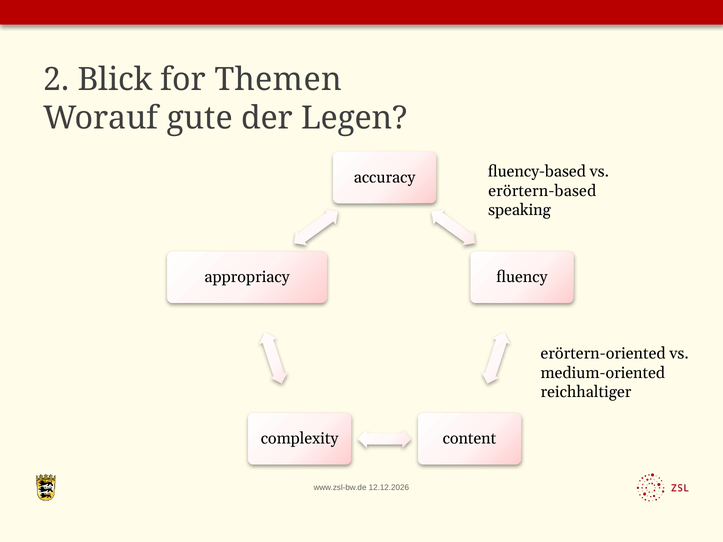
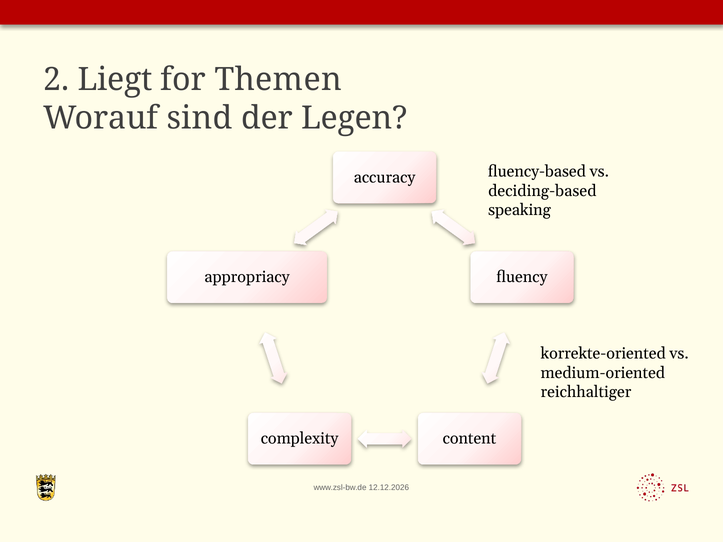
Blick: Blick -> Liegt
gute: gute -> sind
erörtern-based: erörtern-based -> deciding-based
erörtern-oriented: erörtern-oriented -> korrekte-oriented
